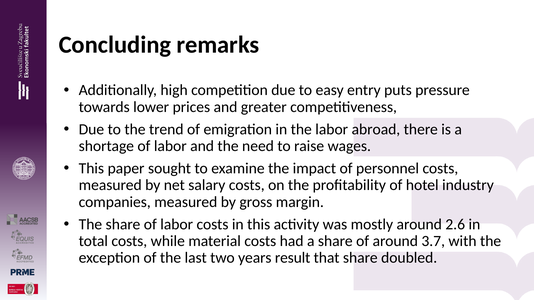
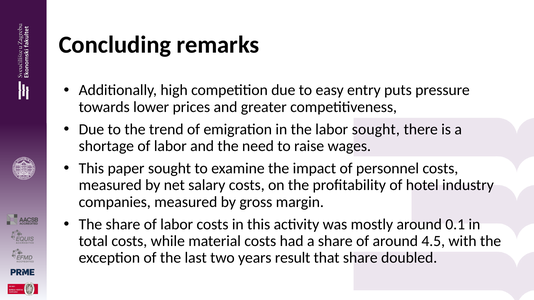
labor abroad: abroad -> sought
2.6: 2.6 -> 0.1
3.7: 3.7 -> 4.5
